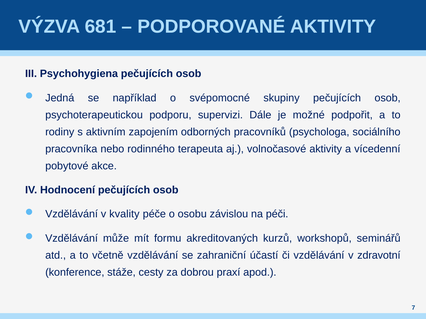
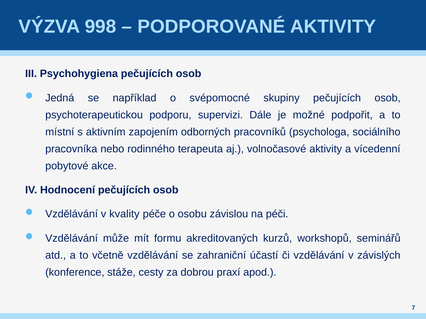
681: 681 -> 998
rodiny: rodiny -> místní
zdravotní: zdravotní -> závislých
